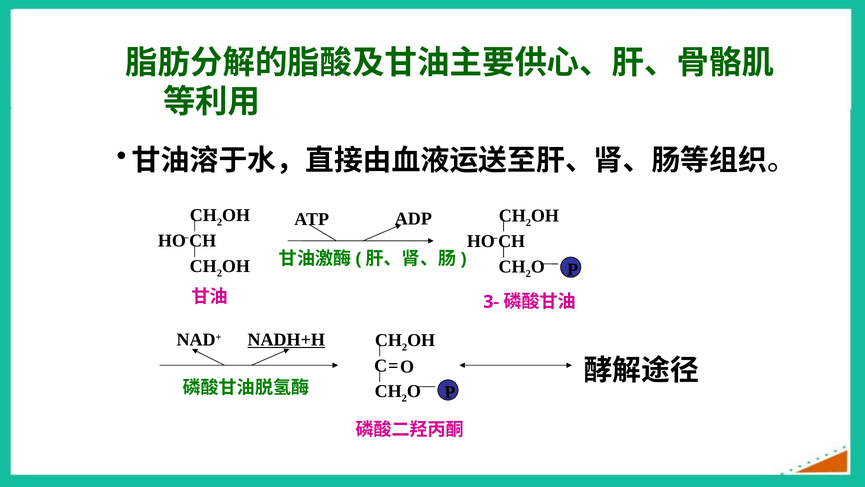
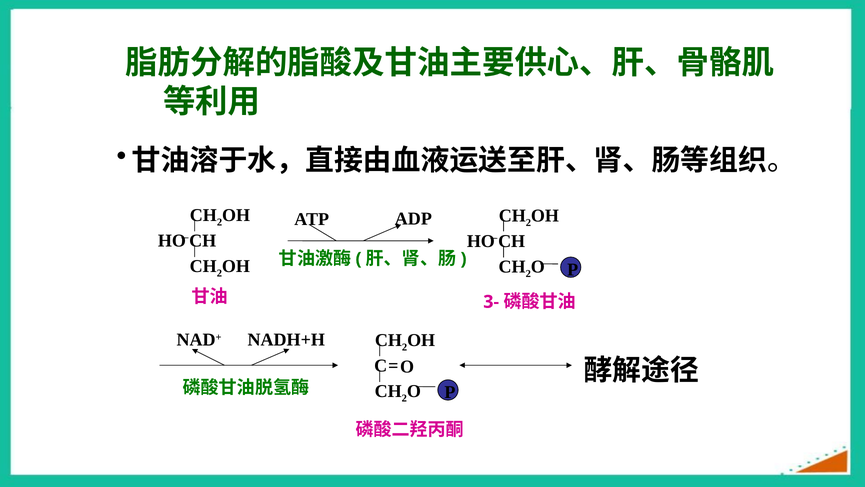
NADH+H underline: present -> none
